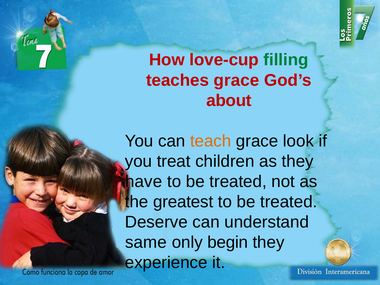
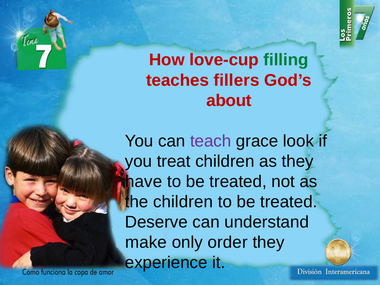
teaches grace: grace -> fillers
teach colour: orange -> purple
the greatest: greatest -> children
same: same -> make
begin: begin -> order
